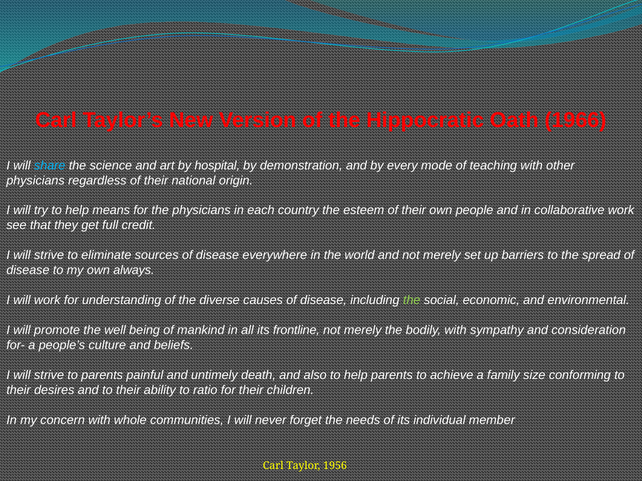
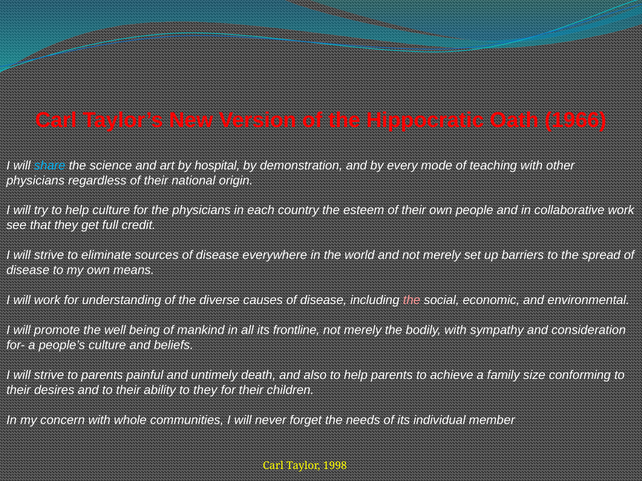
help means: means -> culture
always: always -> means
the at (412, 301) colour: light green -> pink
to ratio: ratio -> they
1956: 1956 -> 1998
